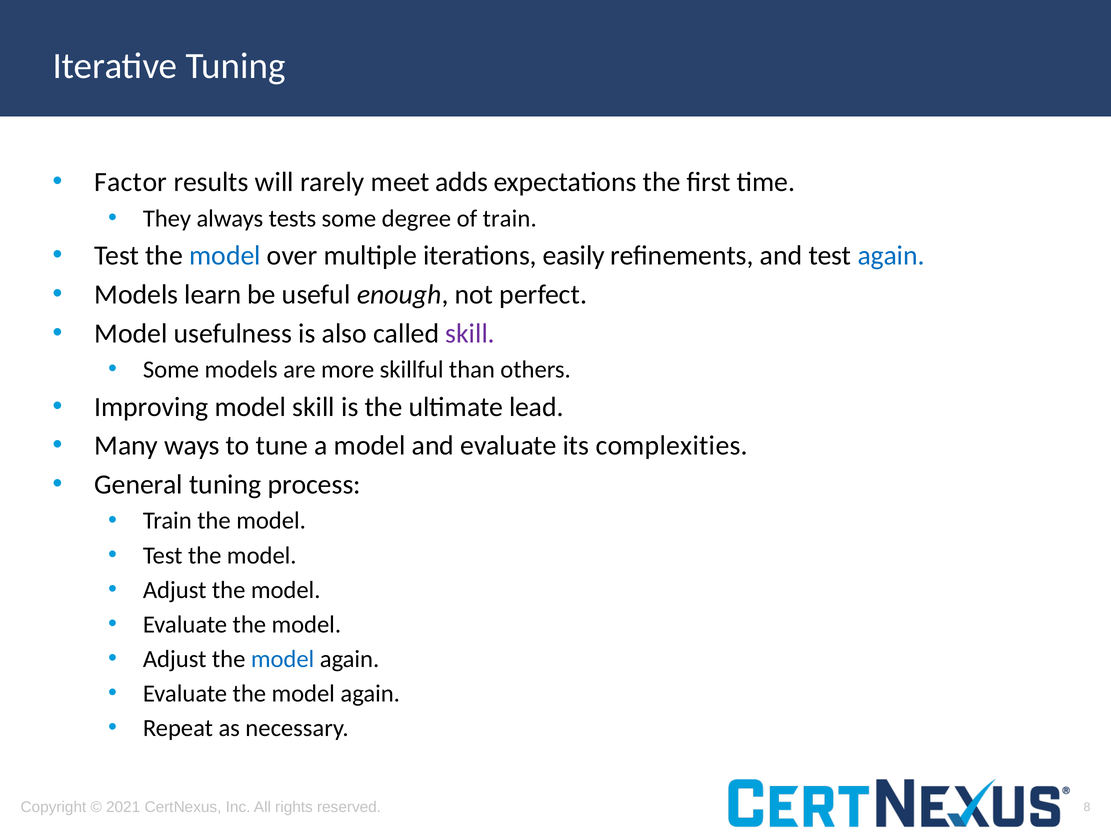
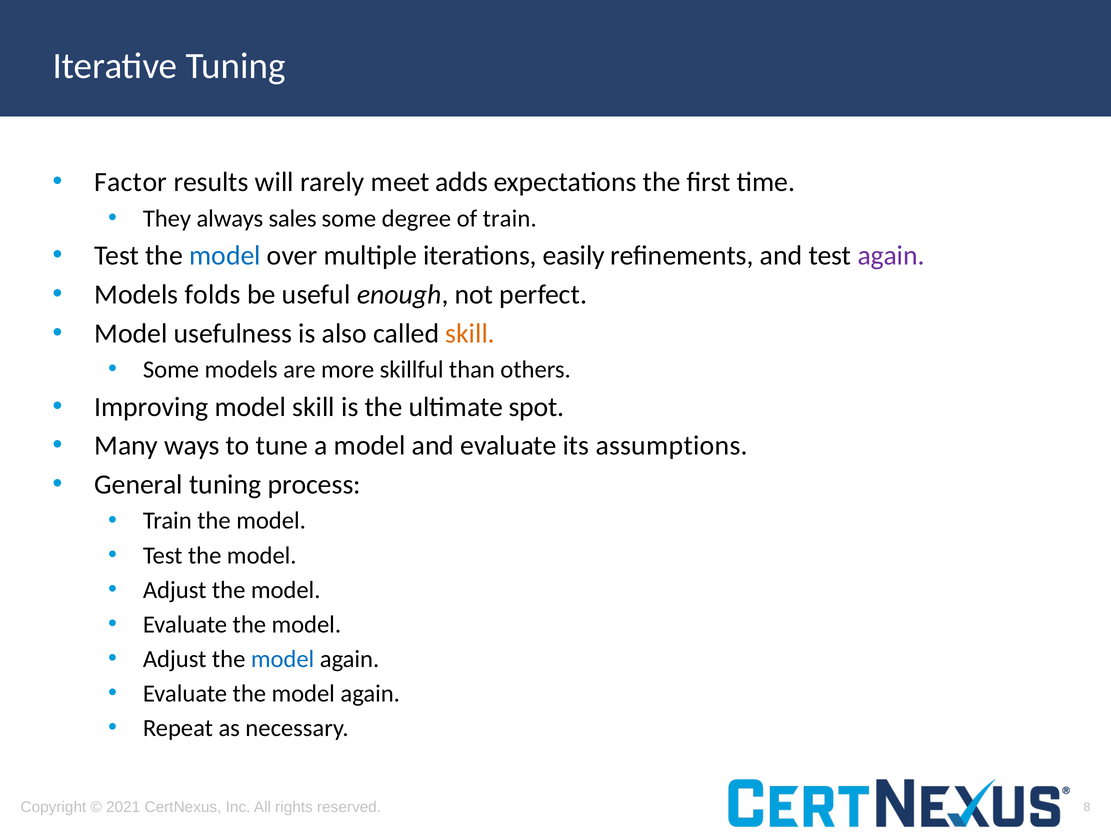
tests: tests -> sales
again at (891, 256) colour: blue -> purple
learn: learn -> folds
skill at (470, 334) colour: purple -> orange
lead: lead -> spot
complexities: complexities -> assumptions
